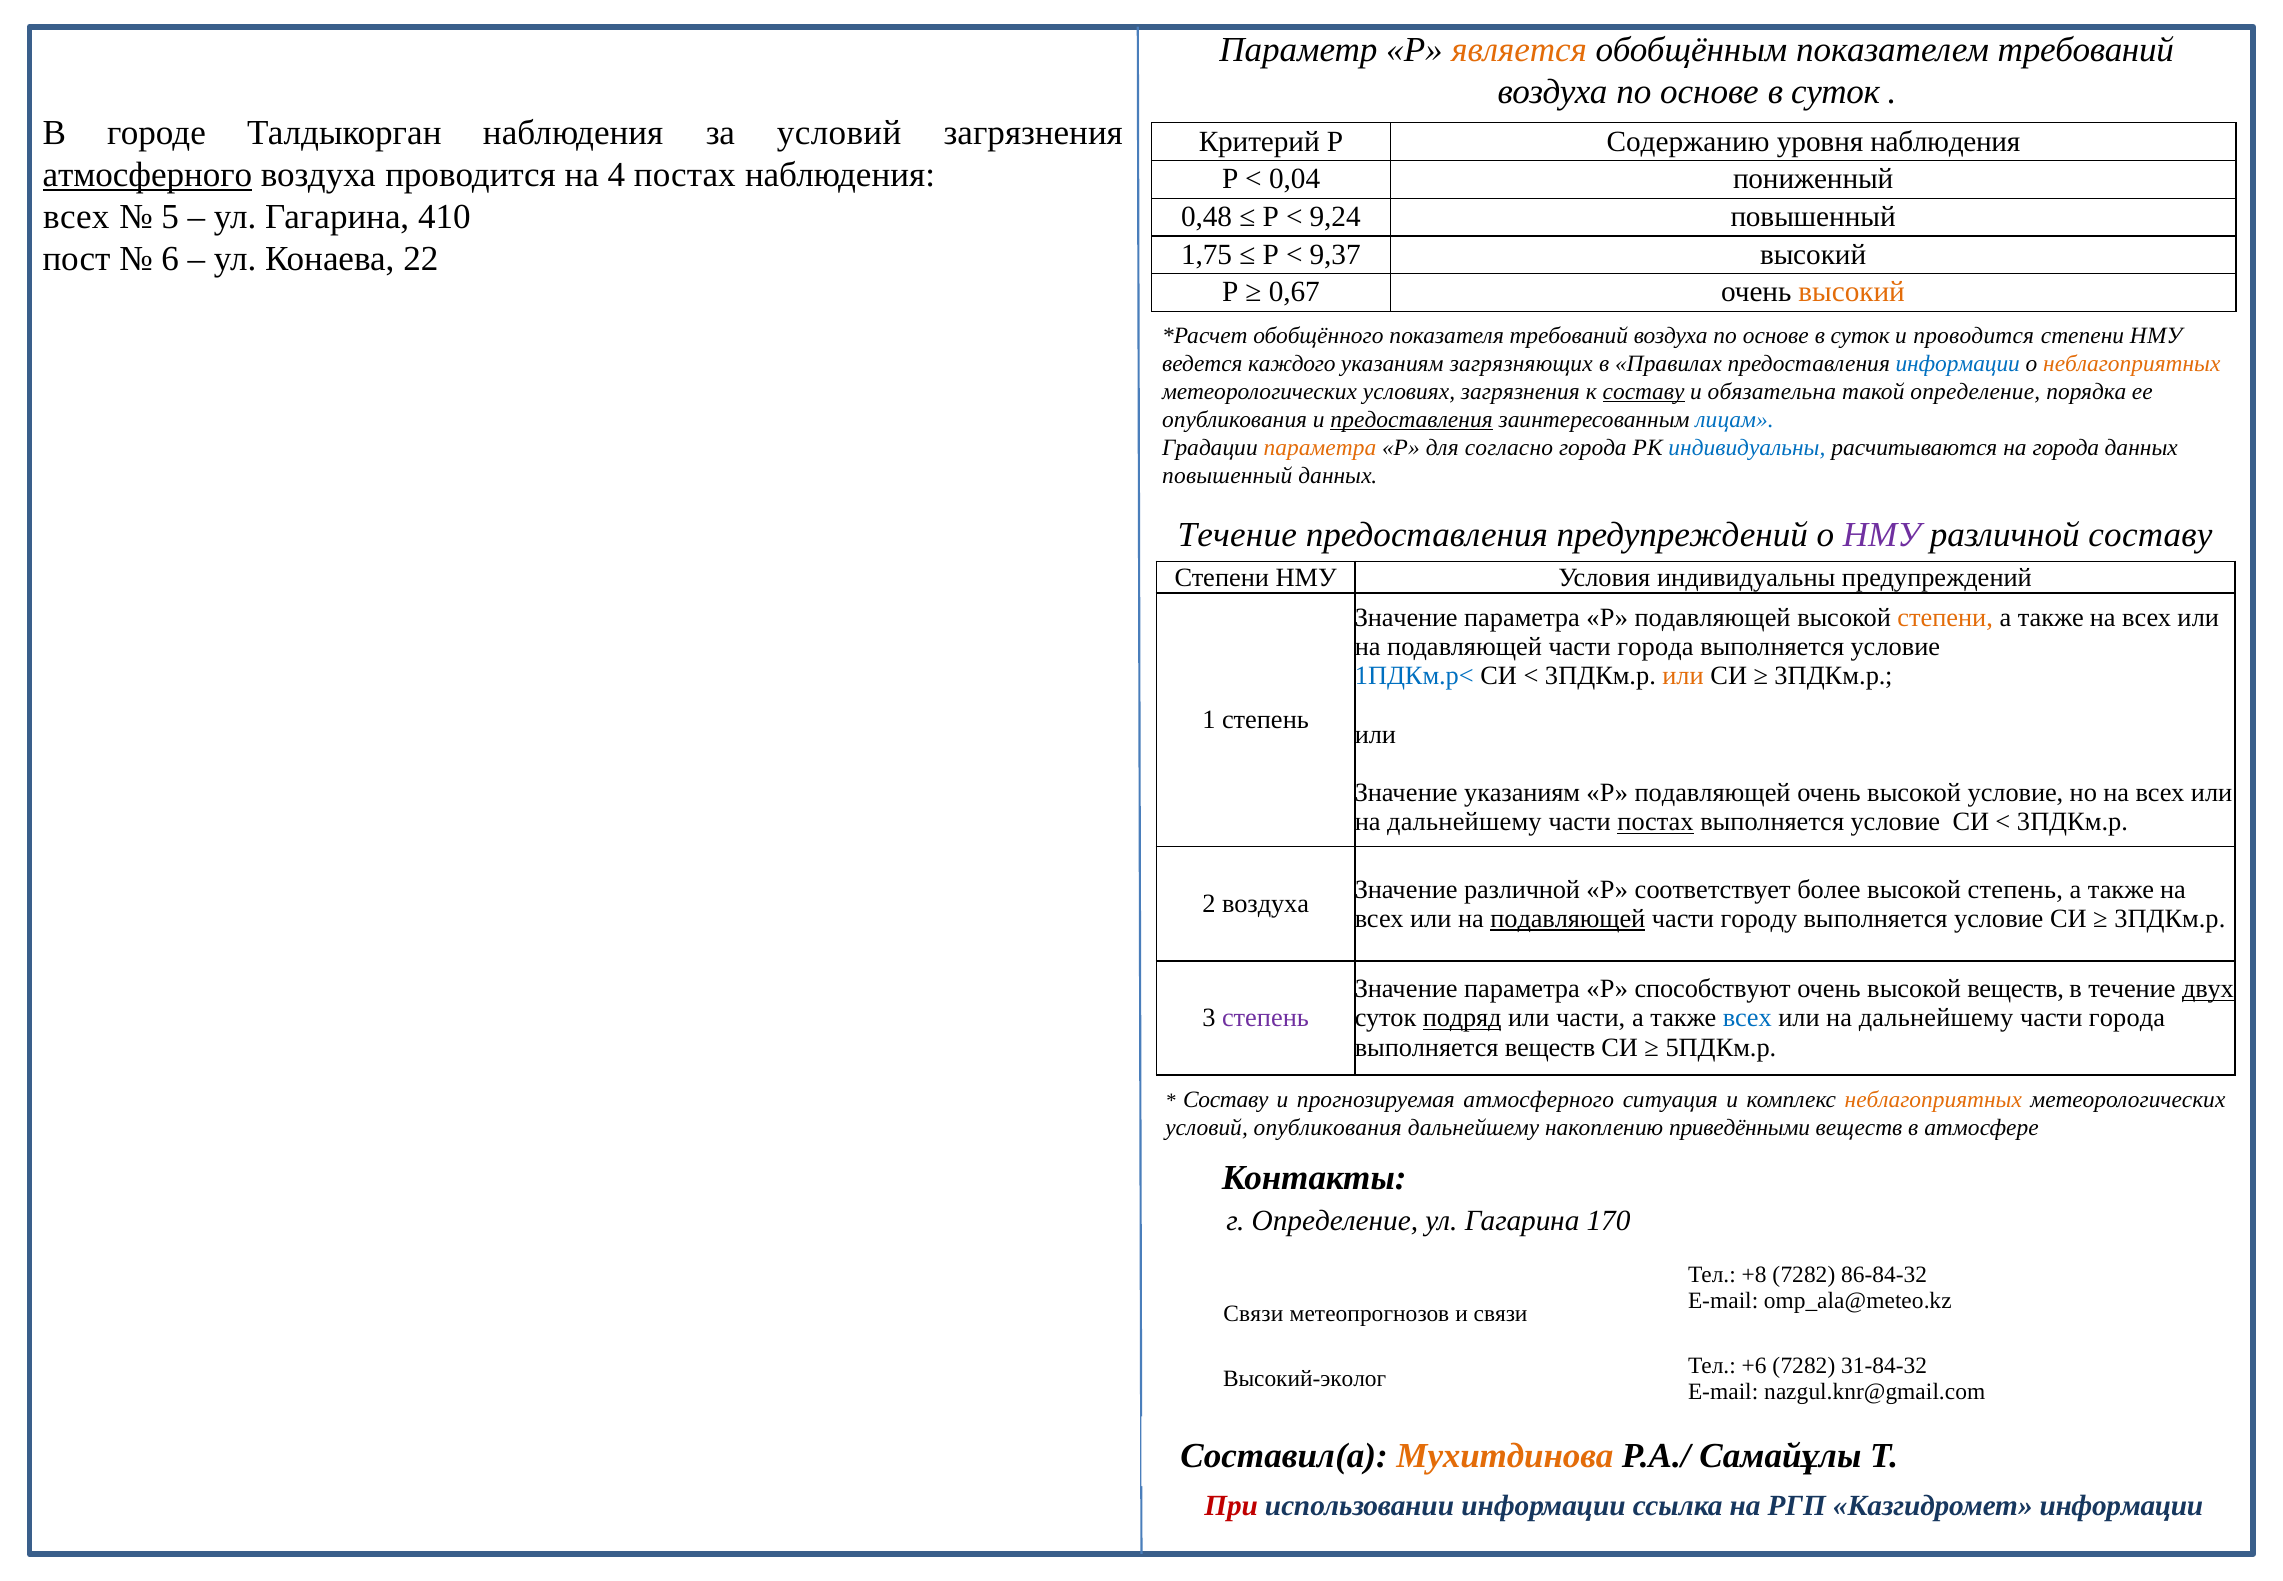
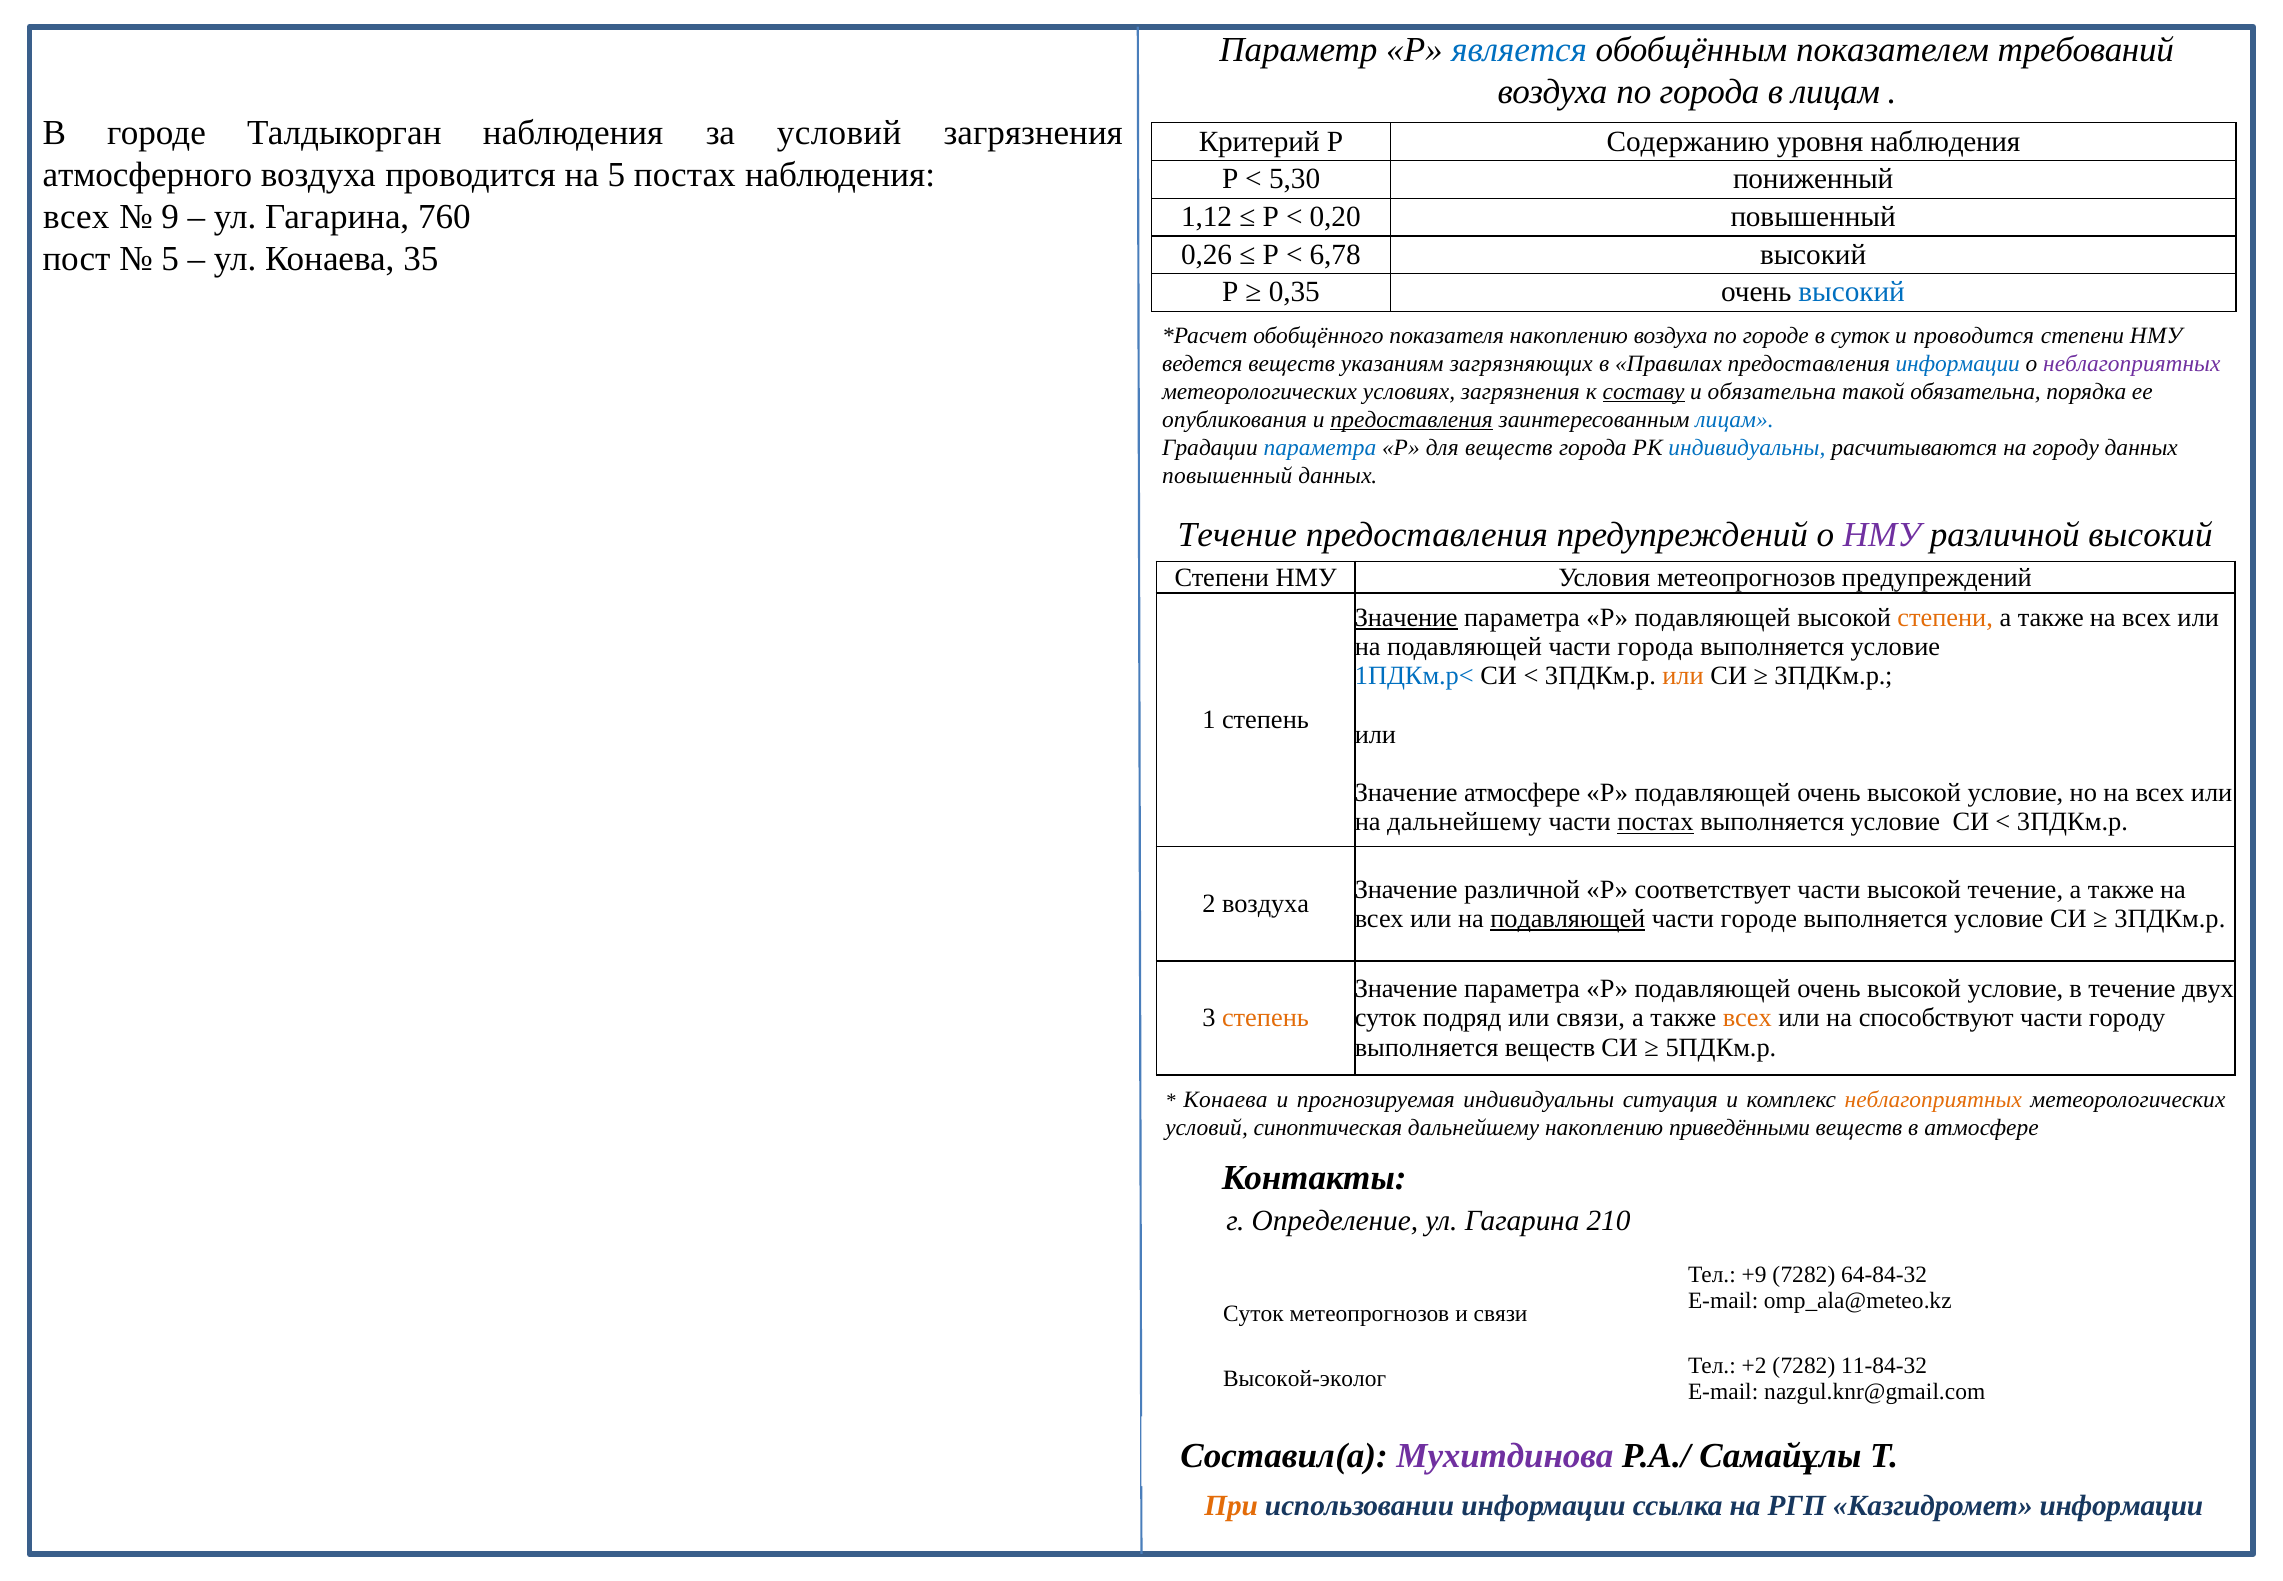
является colour: orange -> blue
основе at (1709, 92): основе -> города
суток at (1836, 92): суток -> лицам
атмосферного at (147, 175) underline: present -> none
на 4: 4 -> 5
0,04: 0,04 -> 5,30
5: 5 -> 9
410: 410 -> 760
0,48: 0,48 -> 1,12
9,24: 9,24 -> 0,20
1,75: 1,75 -> 0,26
9,37: 9,37 -> 6,78
6 at (170, 259): 6 -> 5
22: 22 -> 35
0,67: 0,67 -> 0,35
высокий at (1852, 292) colour: orange -> blue
показателя требований: требований -> накоплению
основе at (1776, 335): основе -> городе
ведется каждого: каждого -> веществ
неблагоприятных at (2132, 363) colour: orange -> purple
такой определение: определение -> обязательна
параметра at (1320, 447) colour: orange -> blue
для согласно: согласно -> веществ
на города: города -> городу
различной составу: составу -> высокий
Условия индивидуальны: индивидуальны -> метеопрогнозов
Значение at (1406, 618) underline: none -> present
Значение указаниям: указаниям -> атмосфере
соответствует более: более -> части
высокой степень: степень -> течение
части городу: городу -> городе
способствуют at (1713, 989): способствуют -> подавляющей
веществ at (2016, 989): веществ -> условие
двух underline: present -> none
степень at (1265, 1018) colour: purple -> orange
подряд underline: present -> none
или части: части -> связи
всех at (1747, 1018) colour: blue -> orange
дальнейшему at (1936, 1018): дальнейшему -> способствуют
города at (2127, 1018): города -> городу
Составу at (1226, 1100): Составу -> Конаева
прогнозируемая атмосферного: атмосферного -> индивидуальны
условий опубликования: опубликования -> синоптическая
170: 170 -> 210
+8: +8 -> +9
86-84-32: 86-84-32 -> 64-84-32
Связи at (1253, 1313): Связи -> Суток
+6: +6 -> +2
31-84-32: 31-84-32 -> 11-84-32
Высокий-эколог: Высокий-эколог -> Высокой-эколог
Мухитдинова colour: orange -> purple
При colour: red -> orange
